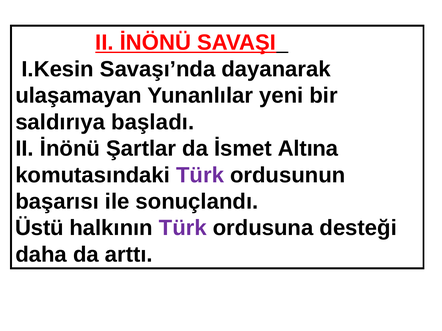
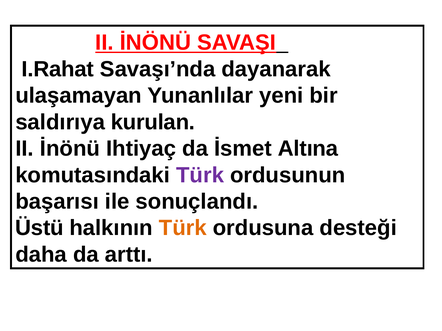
I.Kesin: I.Kesin -> I.Rahat
başladı: başladı -> kurulan
Şartlar: Şartlar -> Ihtiyaç
Türk at (183, 228) colour: purple -> orange
